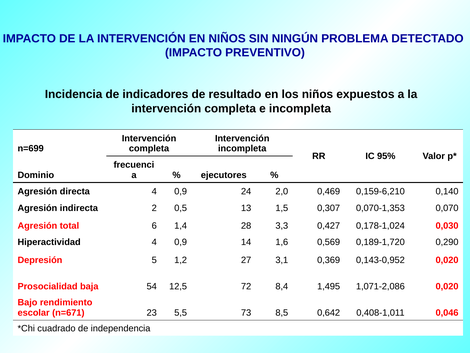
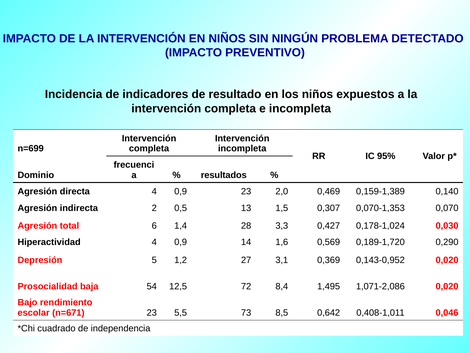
ejecutores: ejecutores -> resultados
0,9 24: 24 -> 23
0,159-6,210: 0,159-6,210 -> 0,159-1,389
